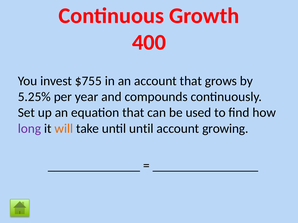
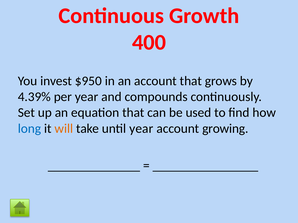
$755: $755 -> $950
5.25%: 5.25% -> 4.39%
long colour: purple -> blue
until until: until -> year
